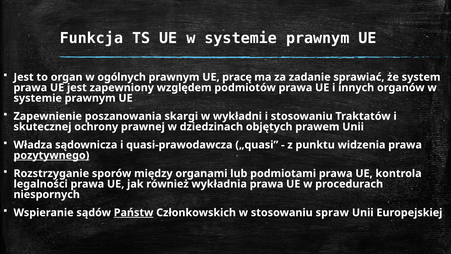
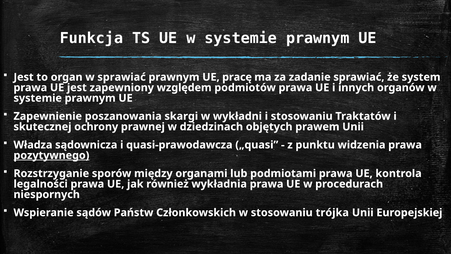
w ogólnych: ogólnych -> sprawiać
Państw underline: present -> none
spraw: spraw -> trójka
